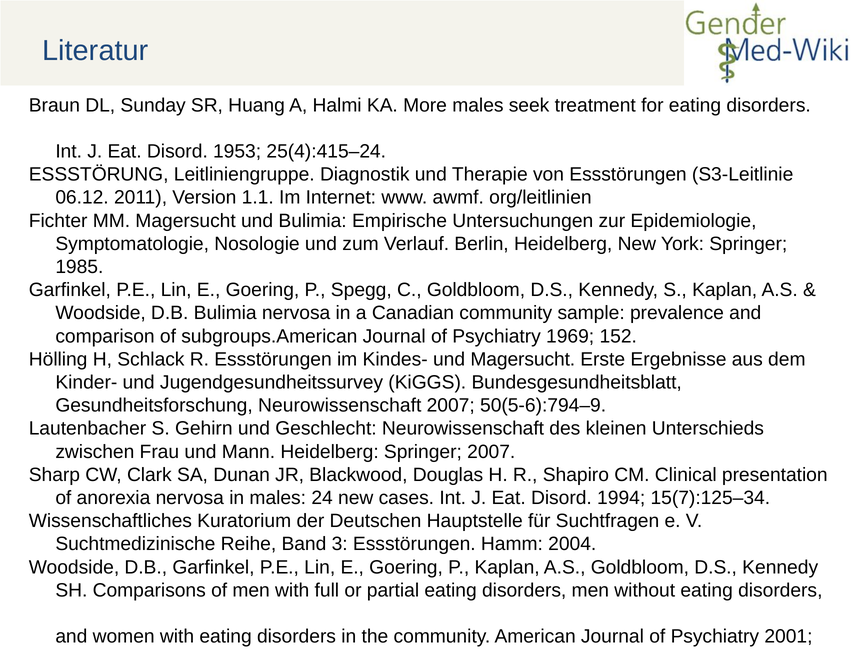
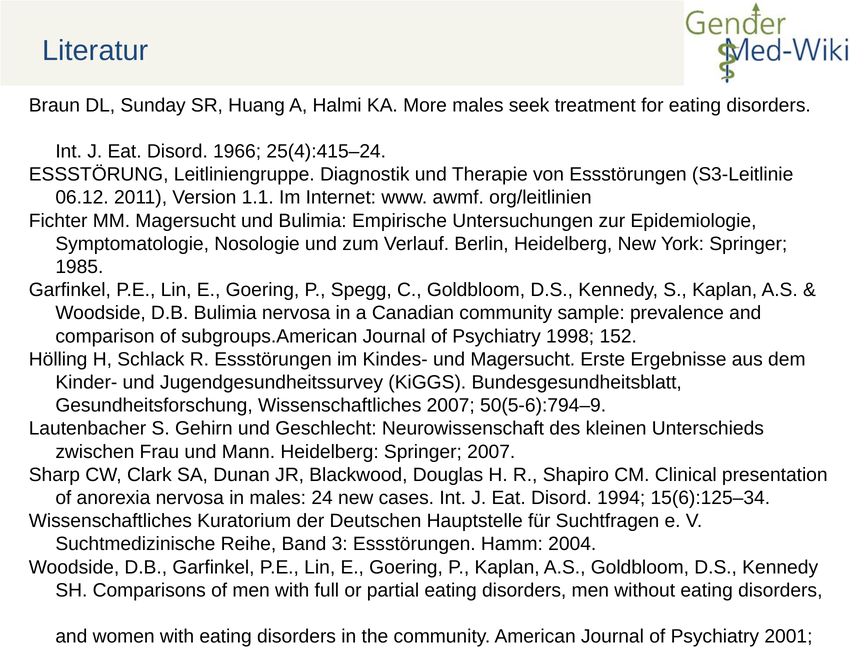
1953: 1953 -> 1966
1969: 1969 -> 1998
Gesundheitsforschung Neurowissenschaft: Neurowissenschaft -> Wissenschaftliches
15(7):125–34: 15(7):125–34 -> 15(6):125–34
